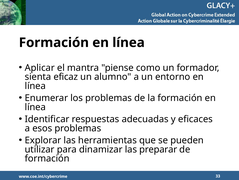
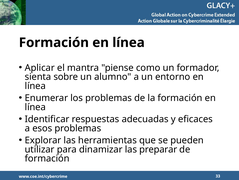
eficaz: eficaz -> sobre
